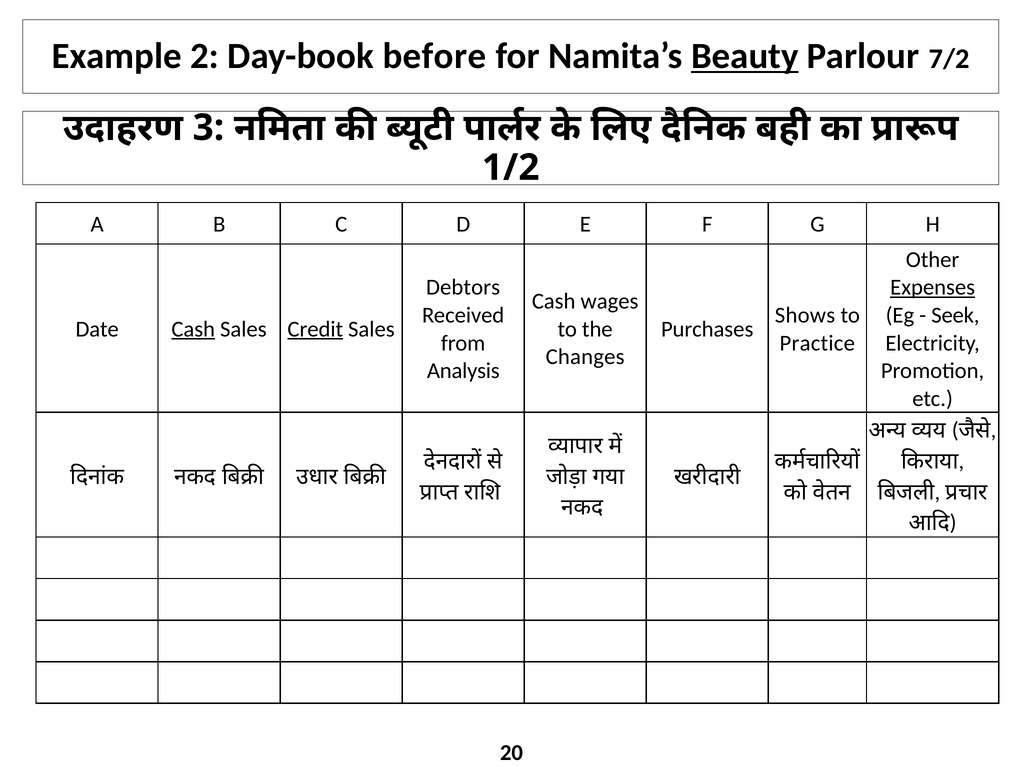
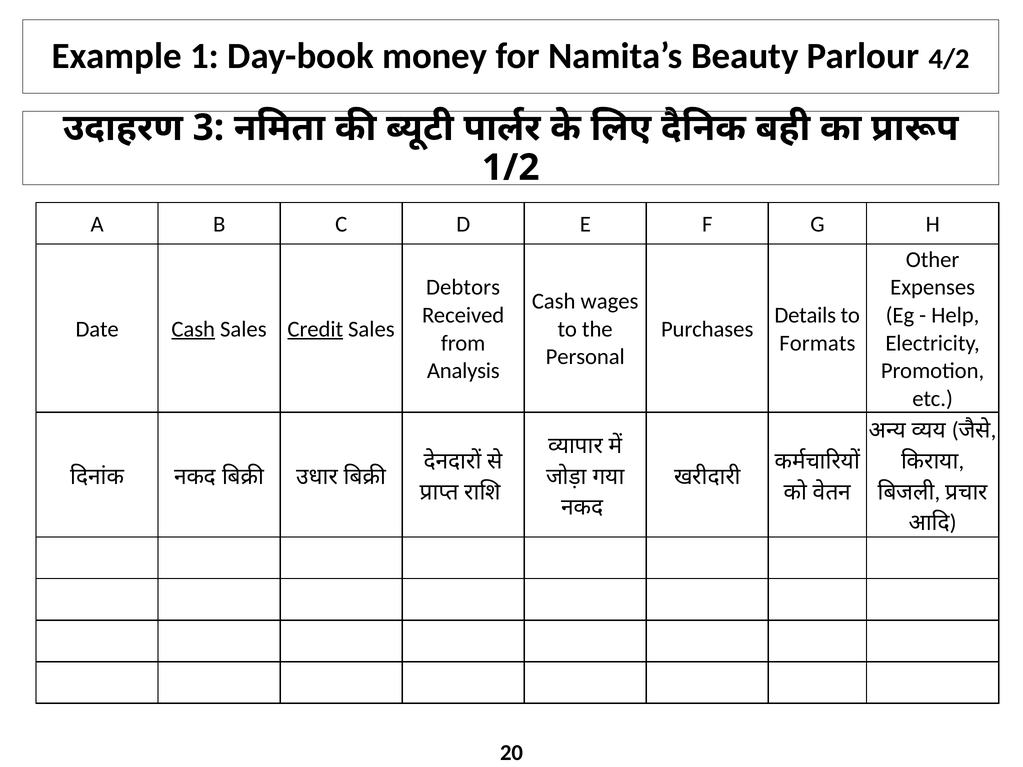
2: 2 -> 1
before: before -> money
Beauty underline: present -> none
7/2: 7/2 -> 4/2
Expenses underline: present -> none
Shows: Shows -> Details
Seek: Seek -> Help
Practice: Practice -> Formats
Changes: Changes -> Personal
